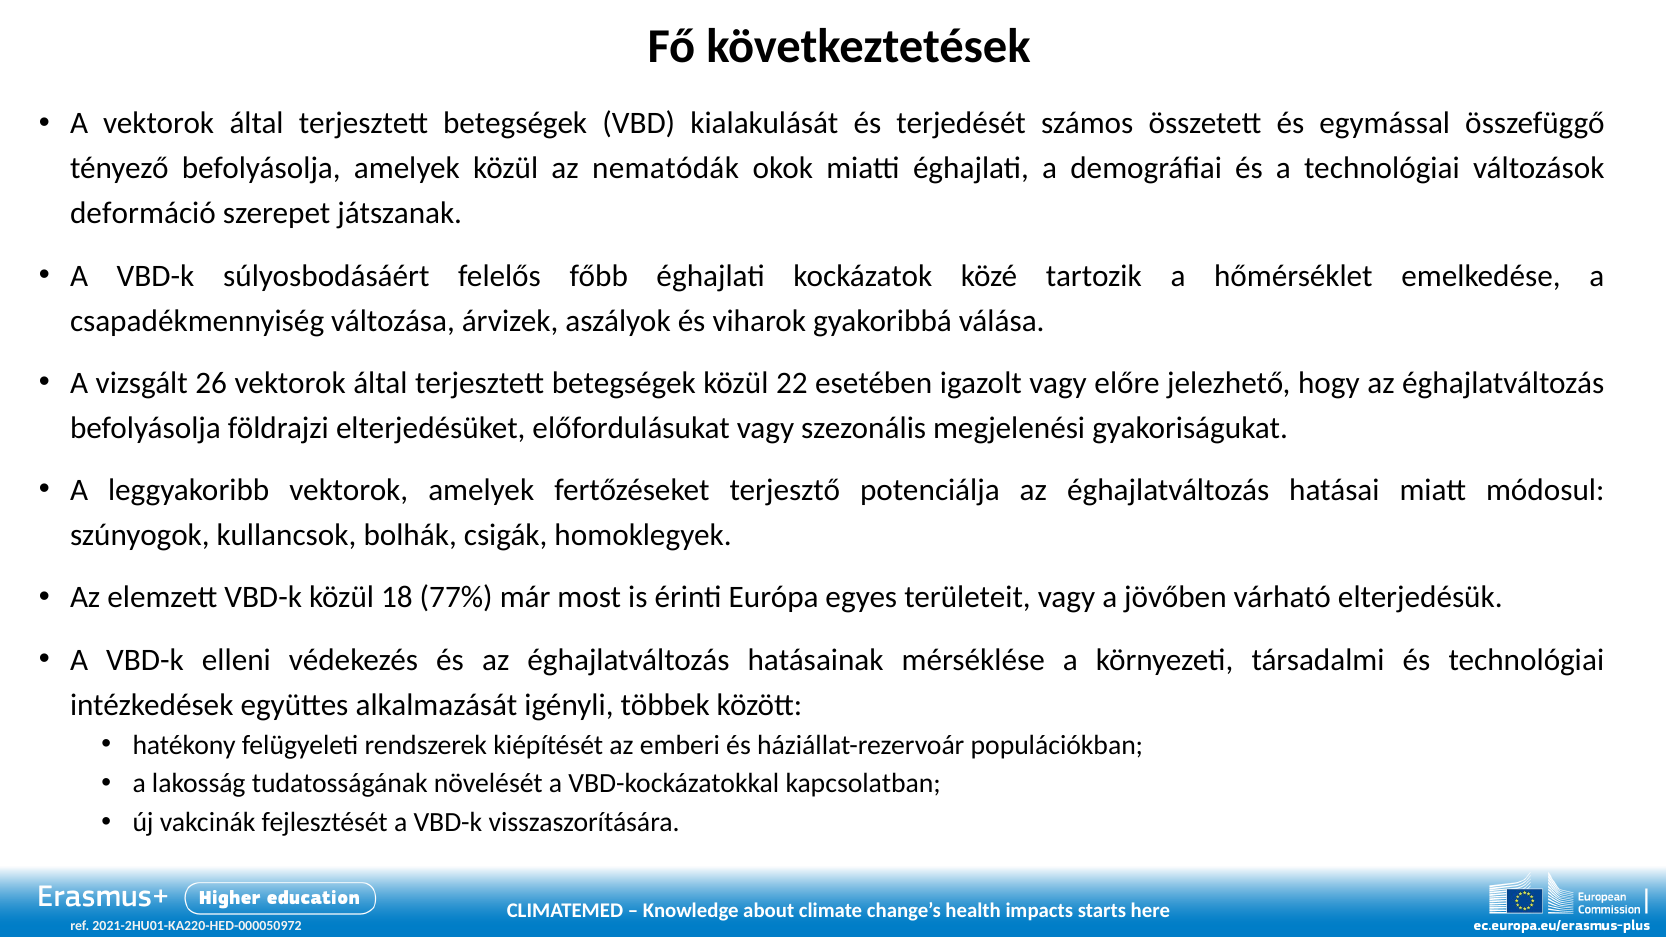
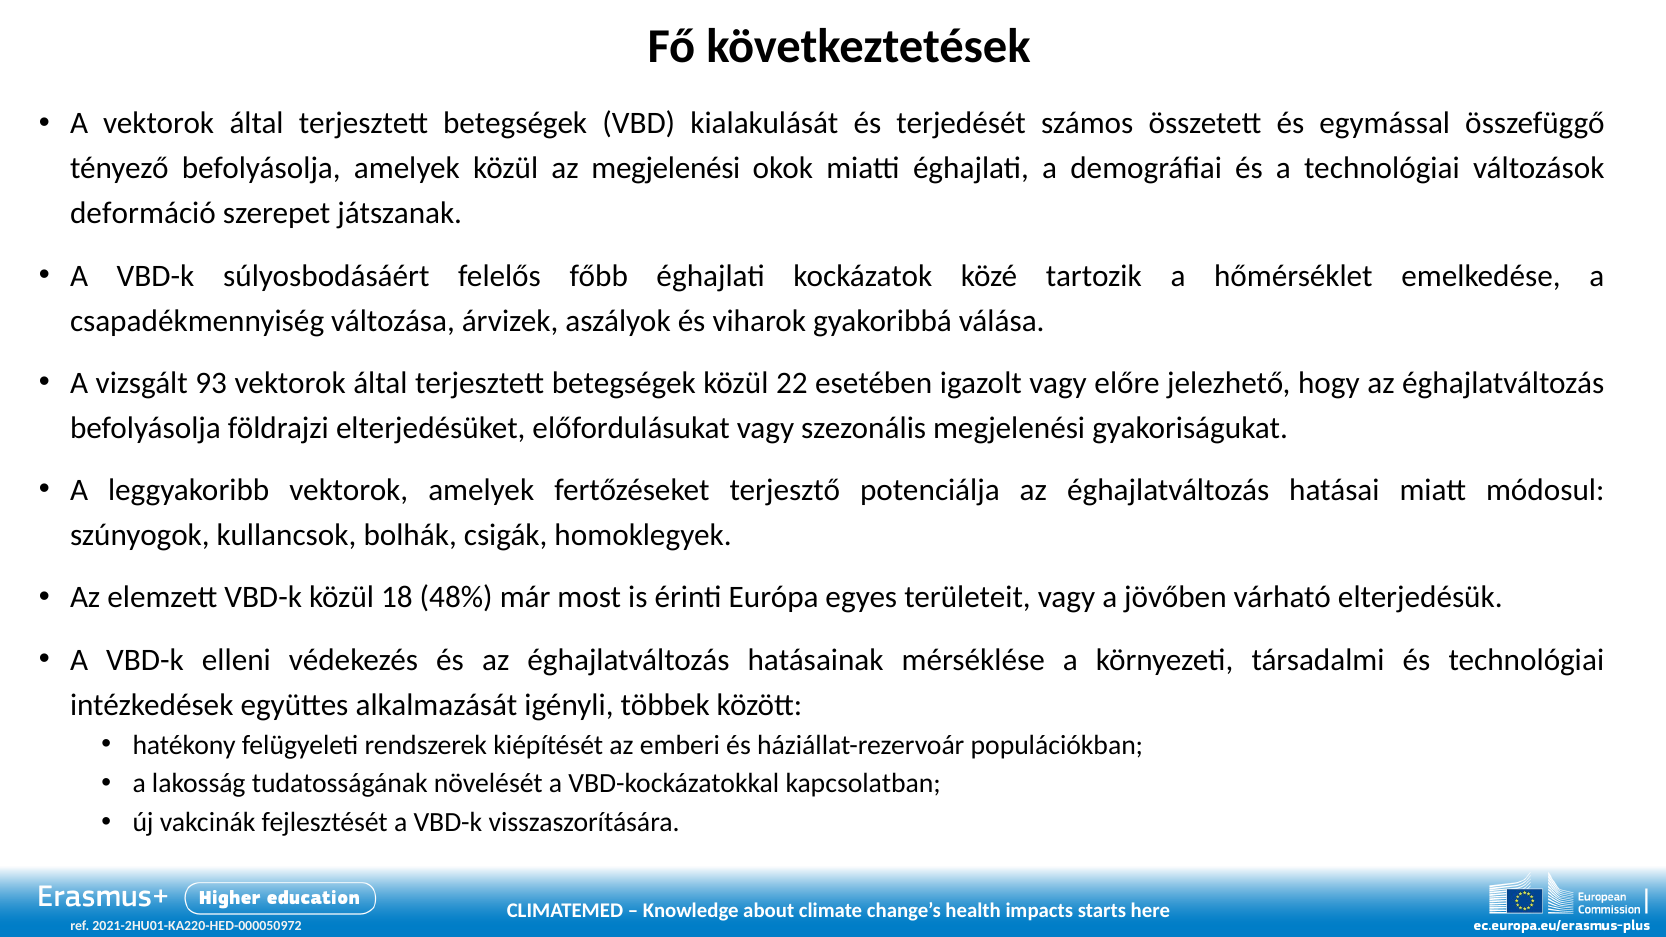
az nematódák: nematódák -> megjelenési
26: 26 -> 93
77%: 77% -> 48%
